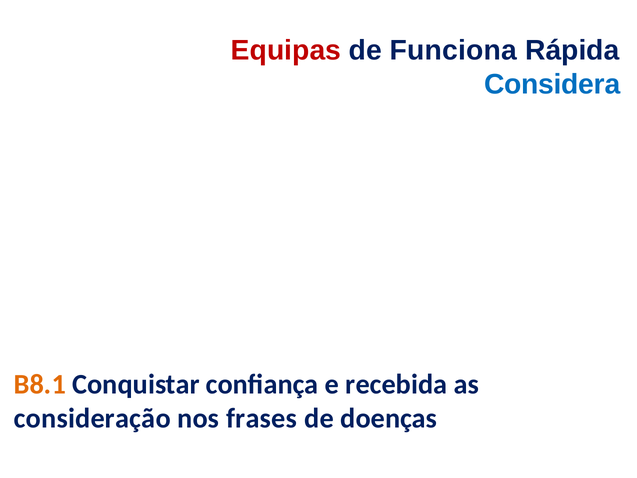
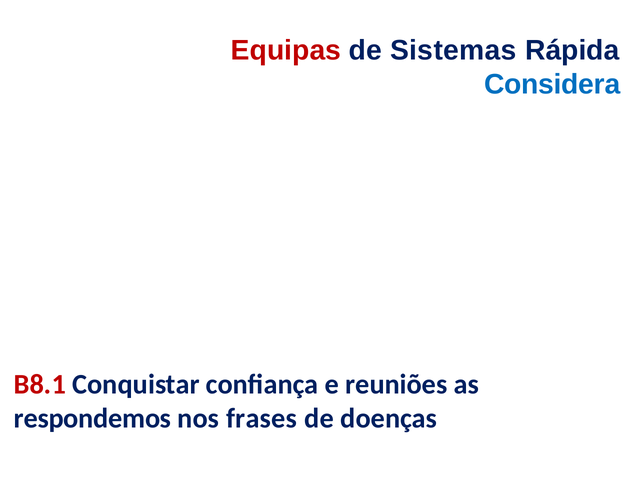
Funciona: Funciona -> Sistemas
B8.1 colour: orange -> red
recebida: recebida -> reuniões
consideração: consideração -> respondemos
